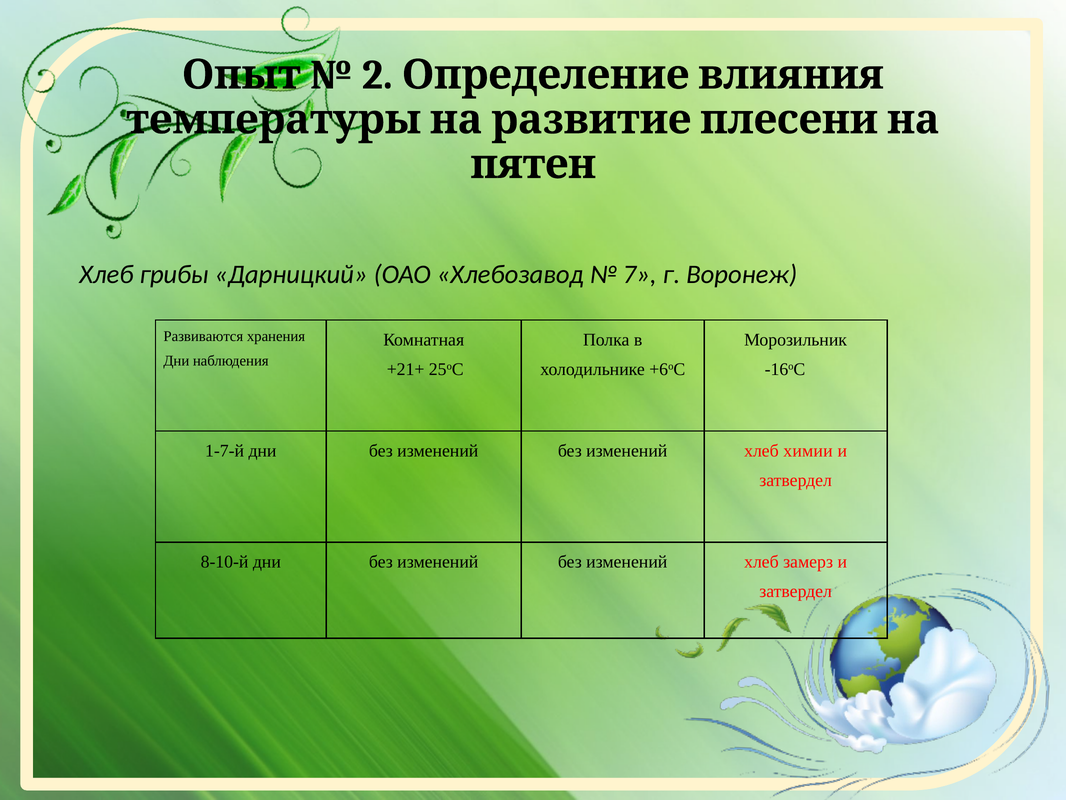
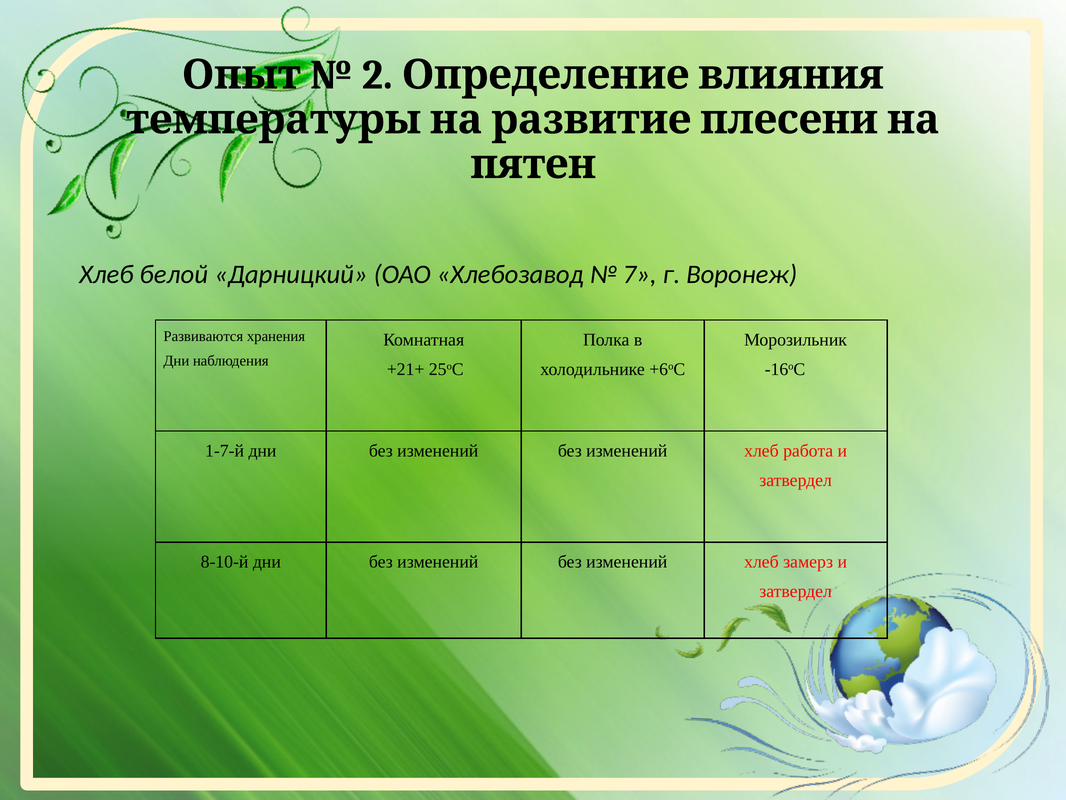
грибы: грибы -> белой
химии: химии -> работа
